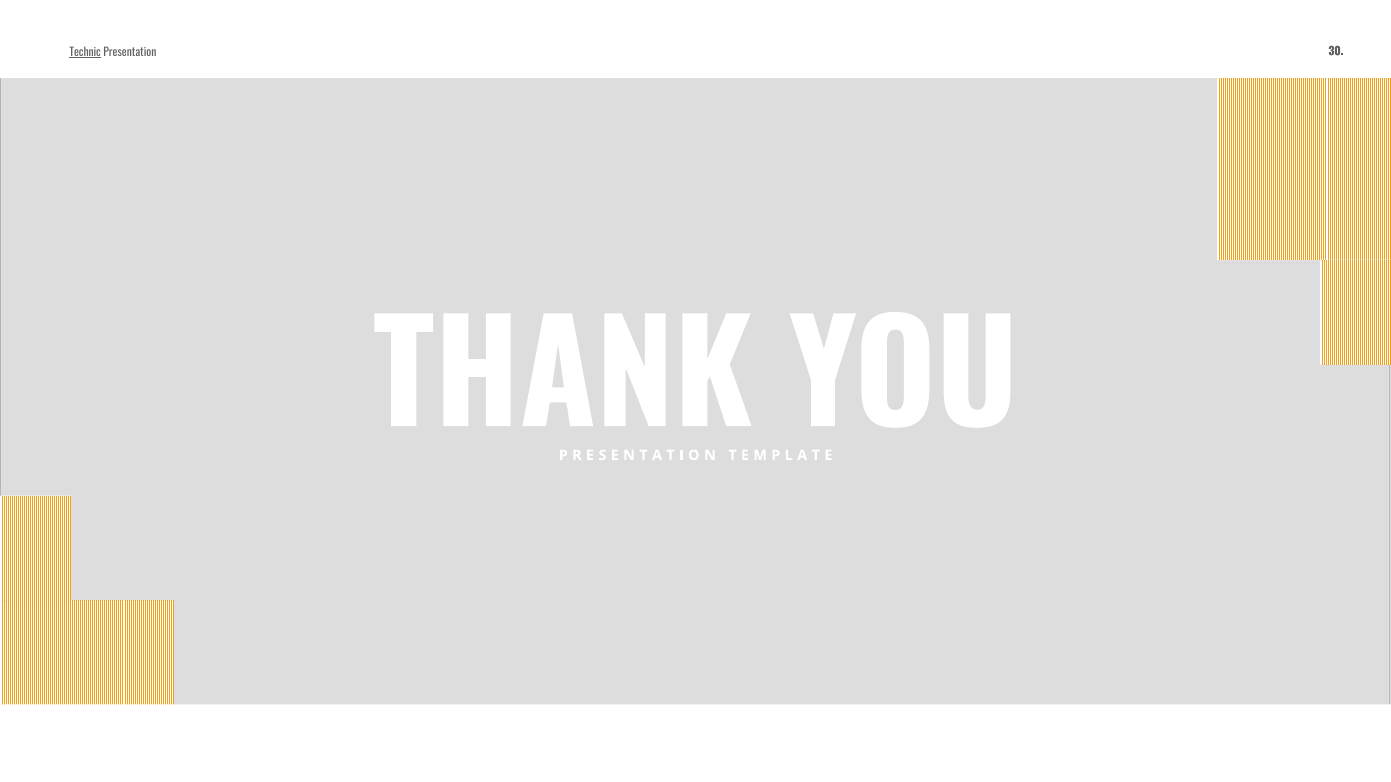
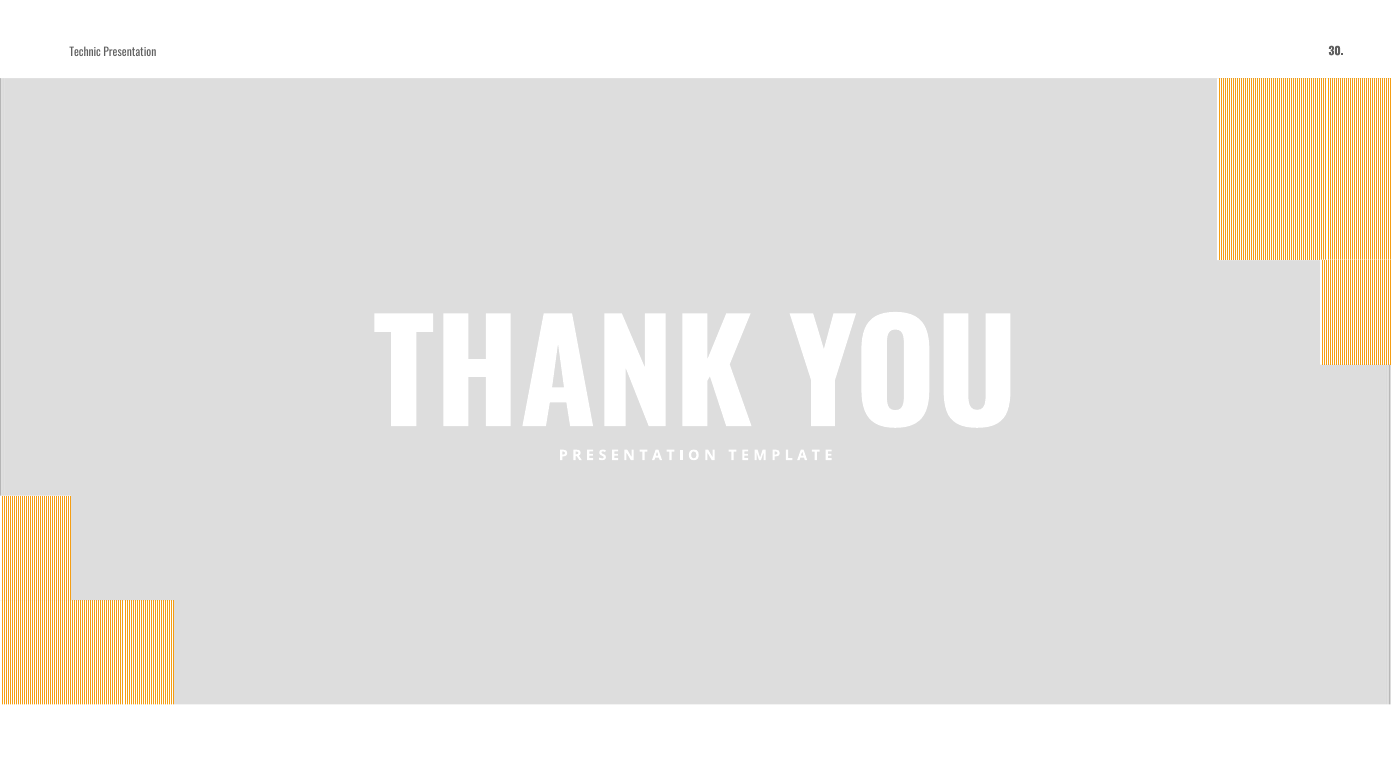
Technic underline: present -> none
